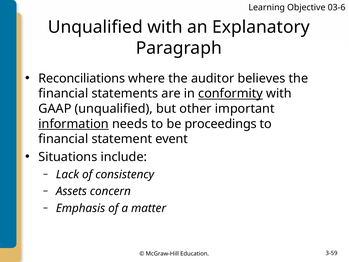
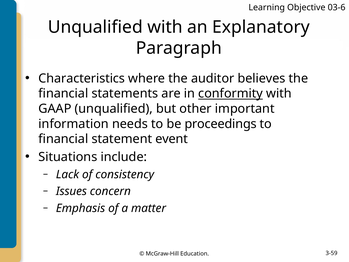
Reconciliations: Reconciliations -> Characteristics
information underline: present -> none
Assets: Assets -> Issues
